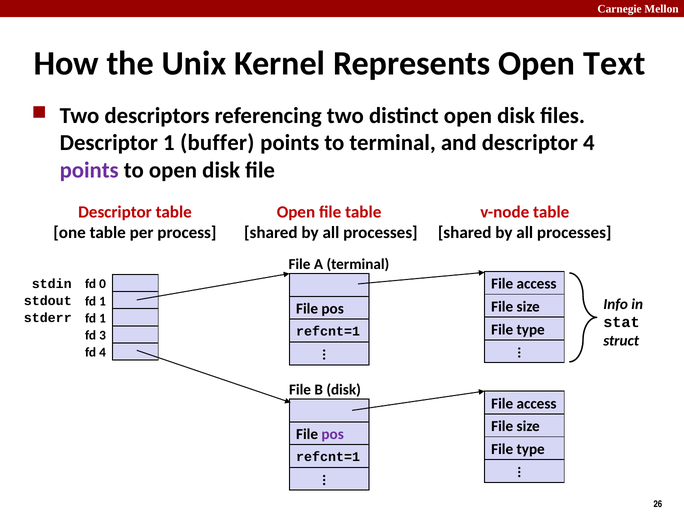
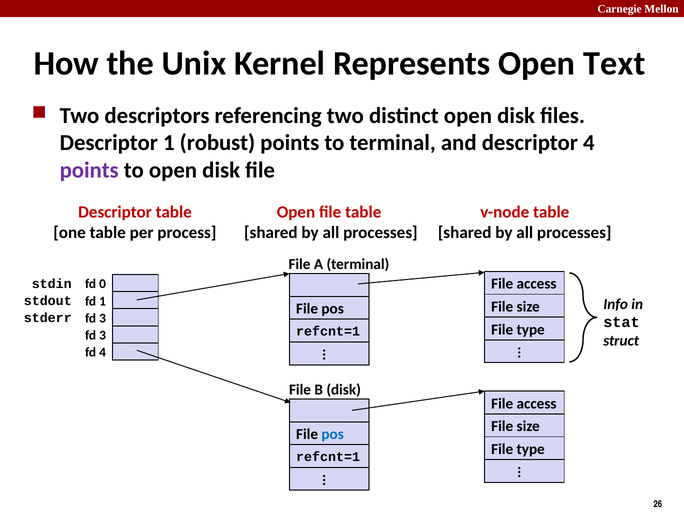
buffer: buffer -> robust
1 at (103, 318): 1 -> 3
pos at (333, 434) colour: purple -> blue
